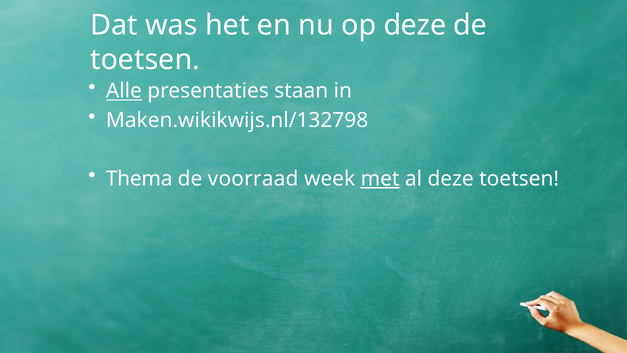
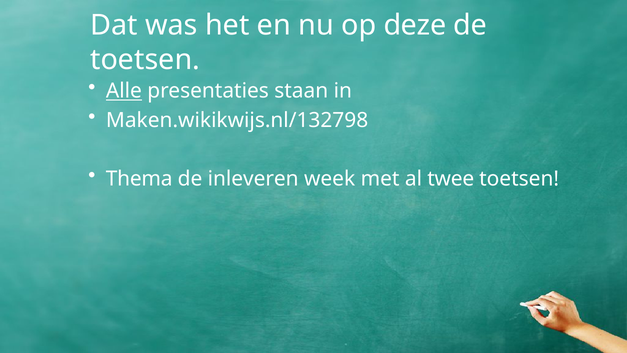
voorraad: voorraad -> inleveren
met underline: present -> none
al deze: deze -> twee
